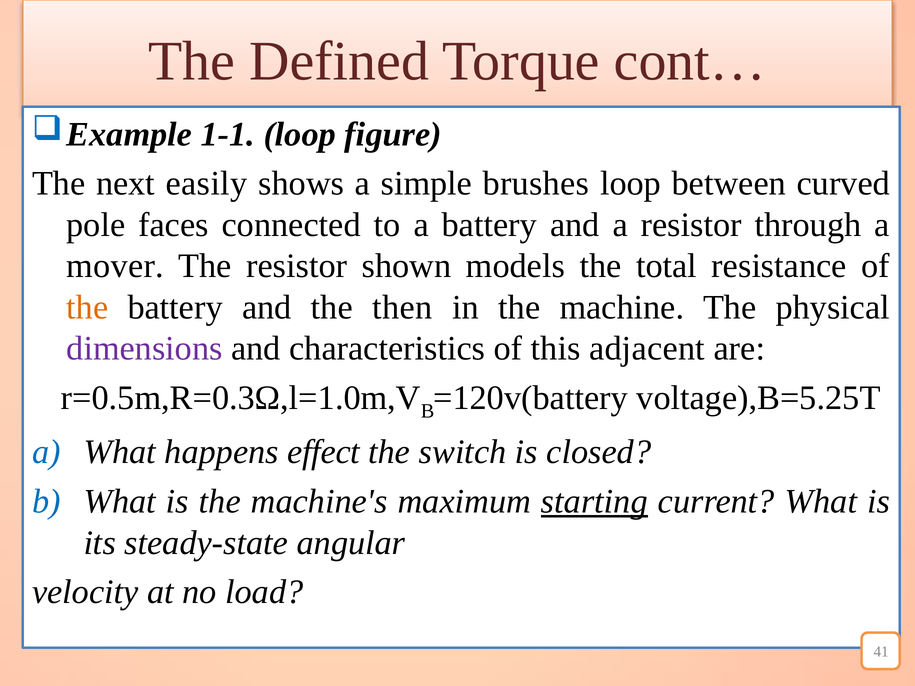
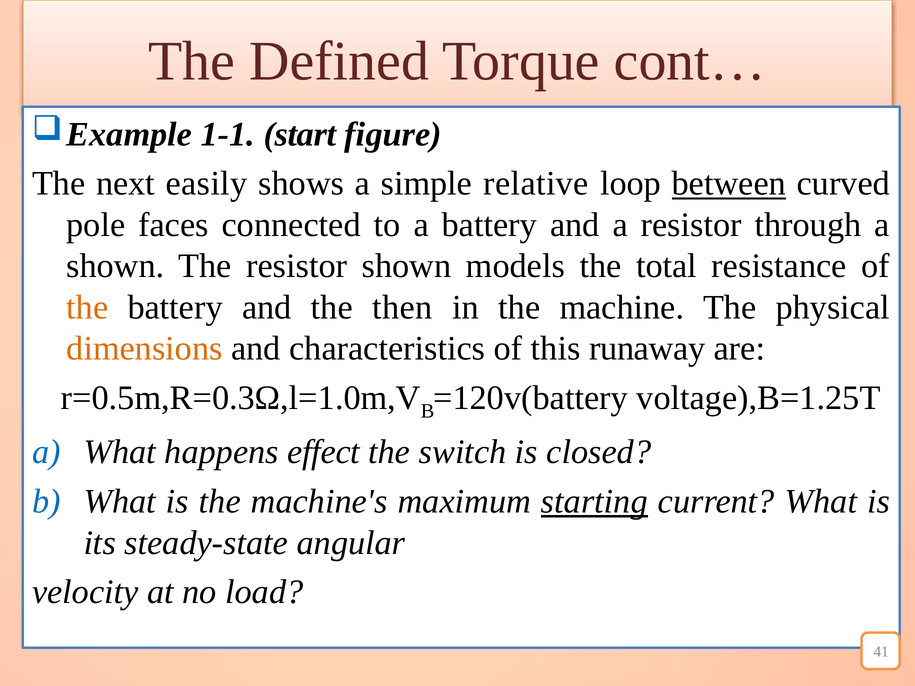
1-1 loop: loop -> start
brushes: brushes -> relative
between underline: none -> present
mover at (115, 266): mover -> shown
dimensions colour: purple -> orange
adjacent: adjacent -> runaway
voltage),B=5.25T: voltage),B=5.25T -> voltage),B=1.25T
